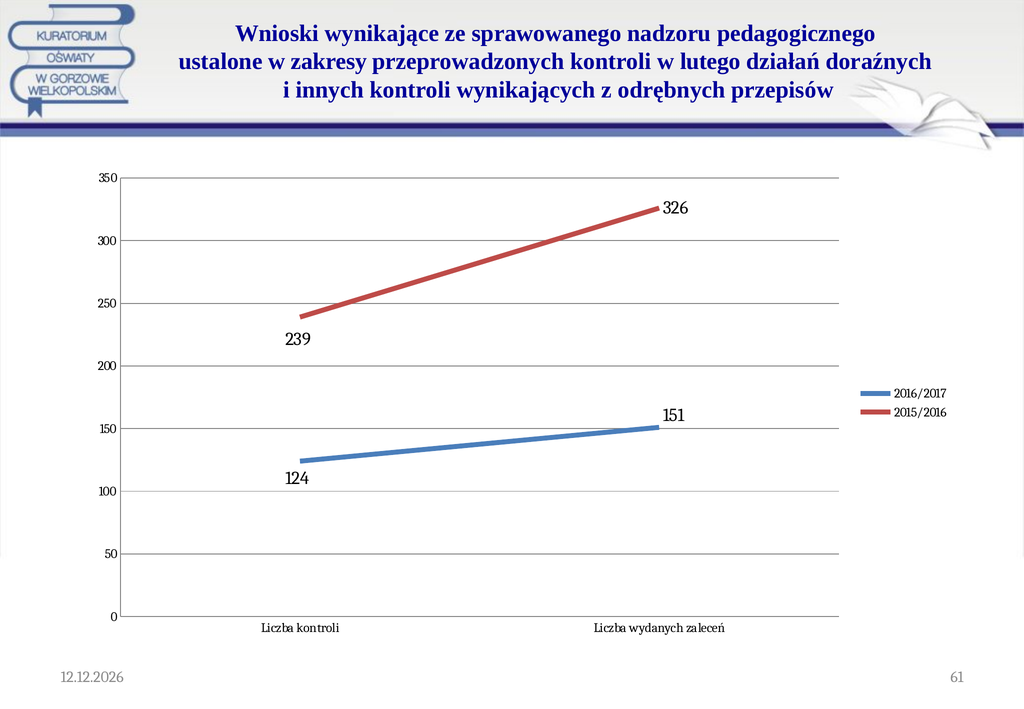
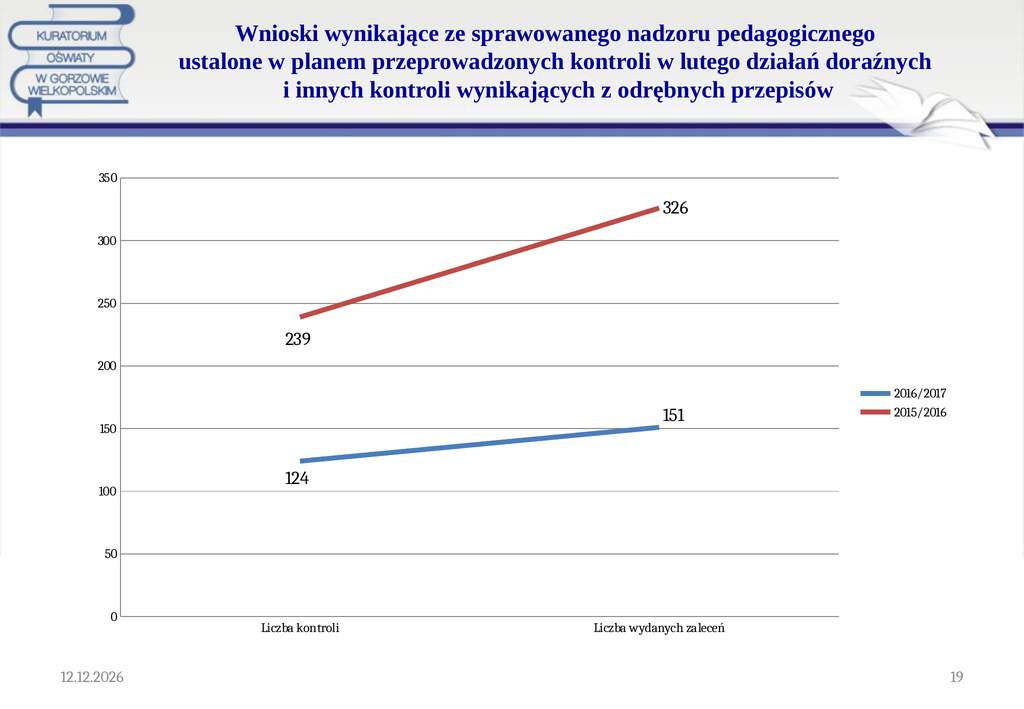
zakresy: zakresy -> planem
61: 61 -> 19
